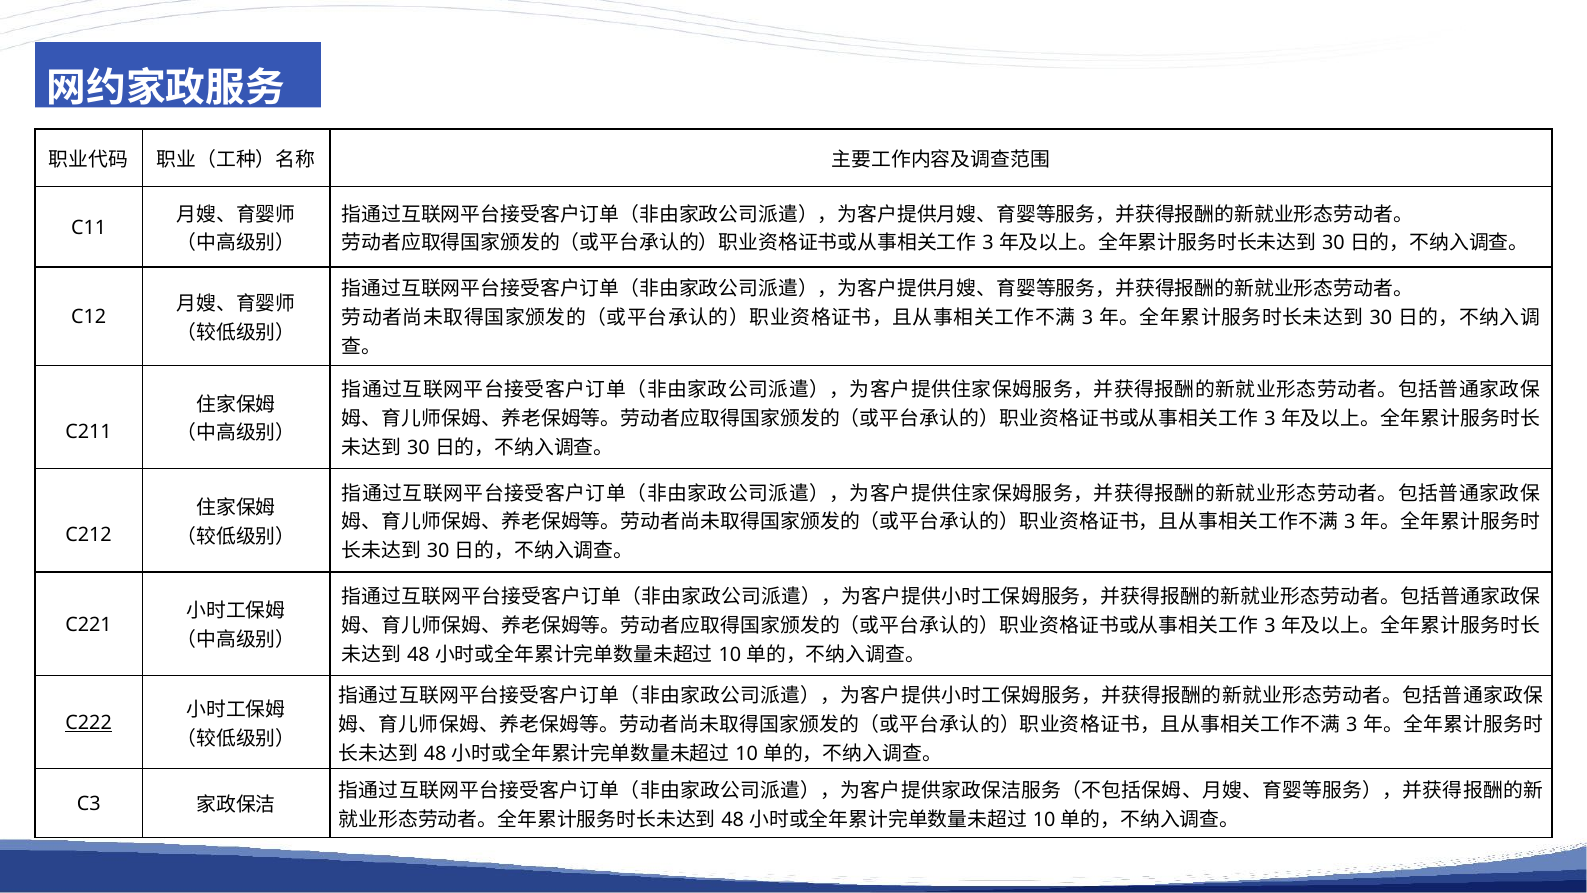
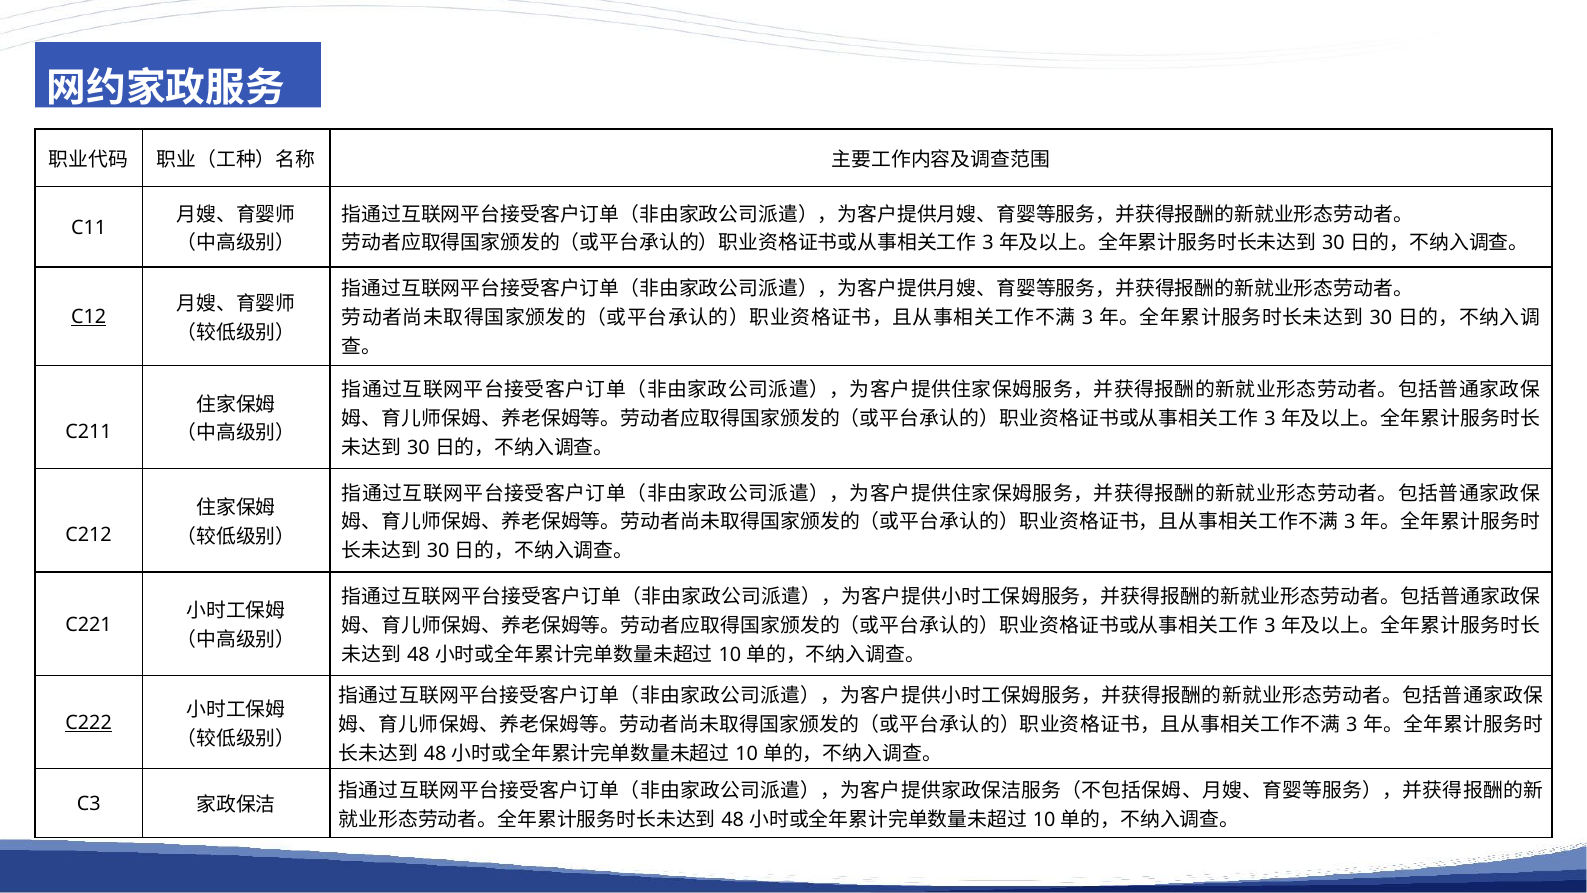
C12 underline: none -> present
